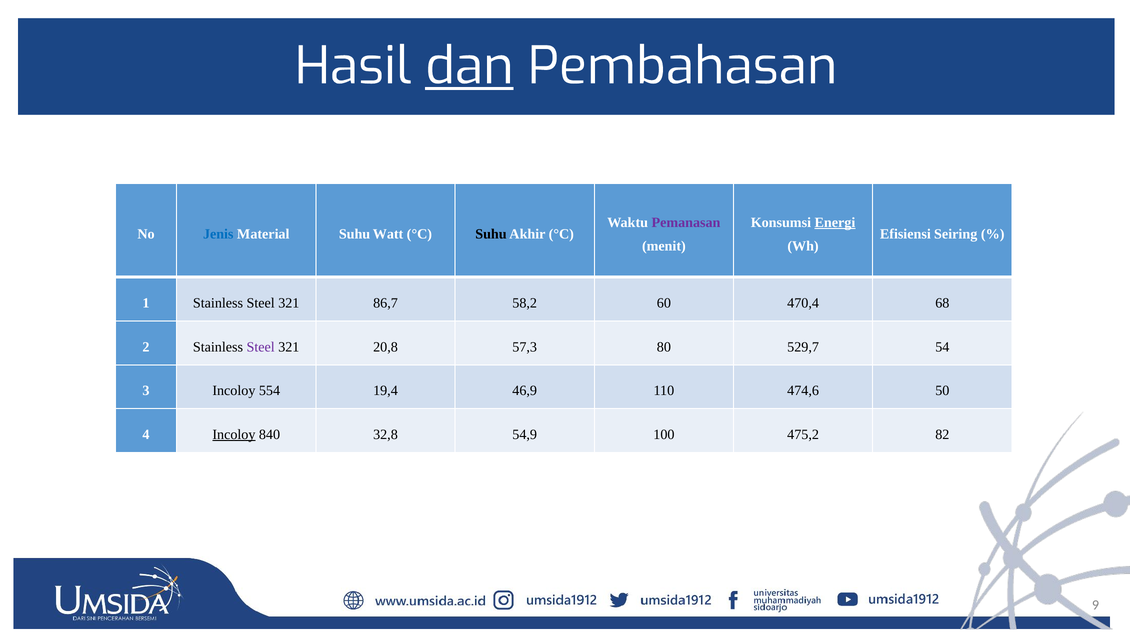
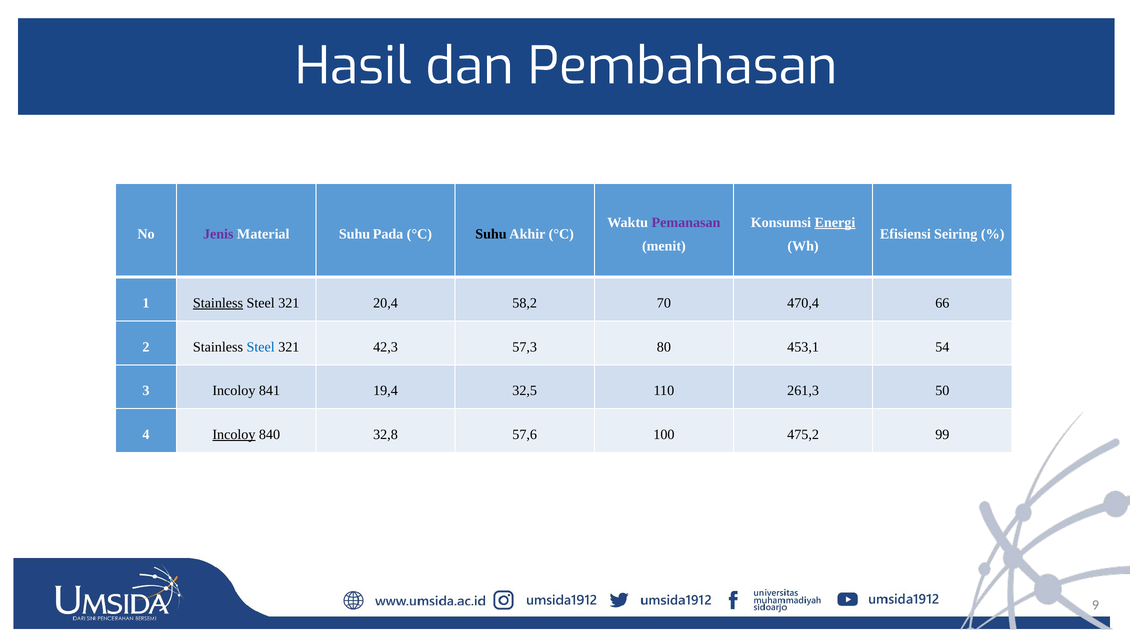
dan underline: present -> none
Jenis colour: blue -> purple
Watt: Watt -> Pada
Stainless at (218, 303) underline: none -> present
86,7: 86,7 -> 20,4
60: 60 -> 70
68: 68 -> 66
Steel at (261, 347) colour: purple -> blue
20,8: 20,8 -> 42,3
529,7: 529,7 -> 453,1
554: 554 -> 841
46,9: 46,9 -> 32,5
474,6: 474,6 -> 261,3
54,9: 54,9 -> 57,6
82: 82 -> 99
